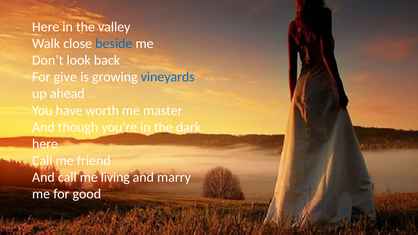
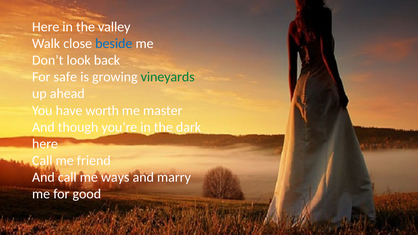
give: give -> safe
vineyards colour: blue -> green
living: living -> ways
